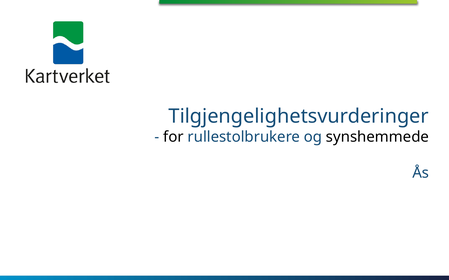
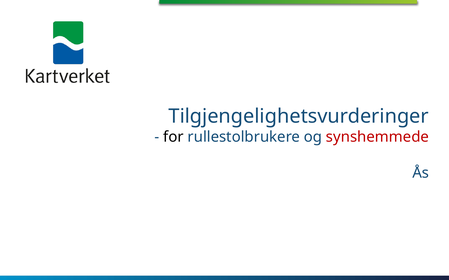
synshemmede colour: black -> red
